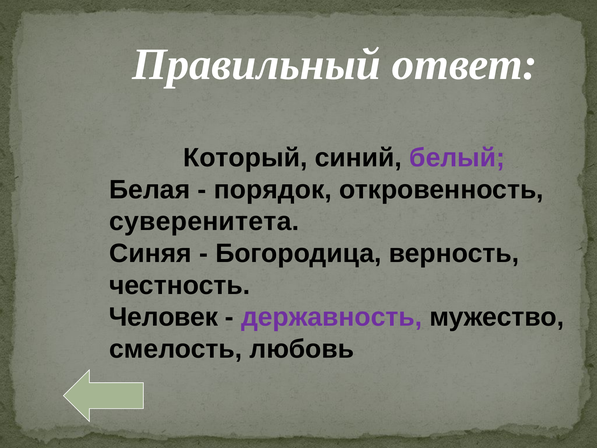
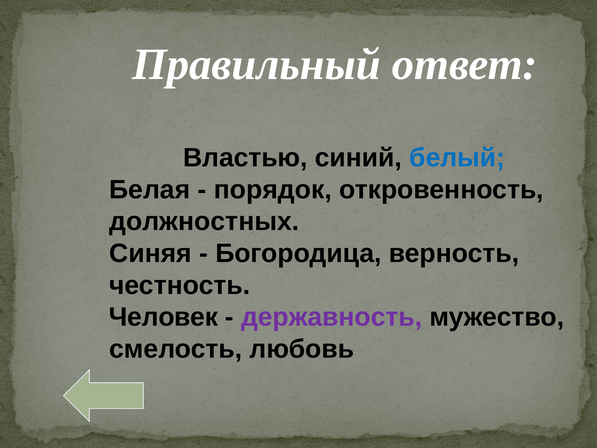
Который: Который -> Властью
белый colour: purple -> blue
суверенитета: суверенитета -> должностных
